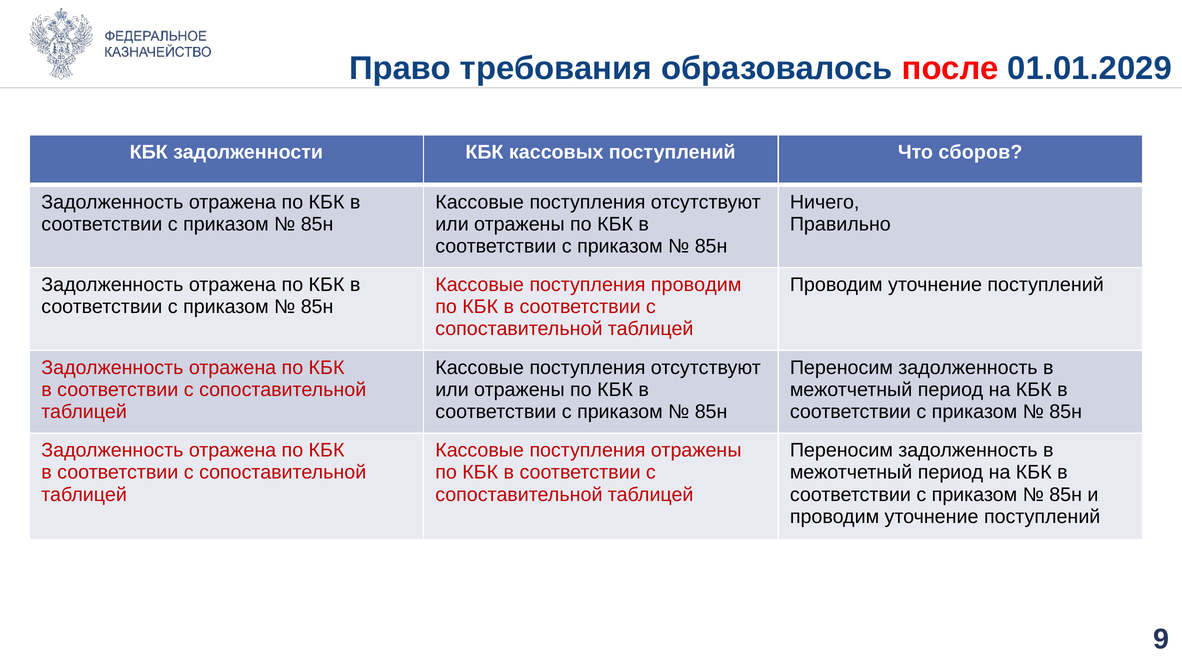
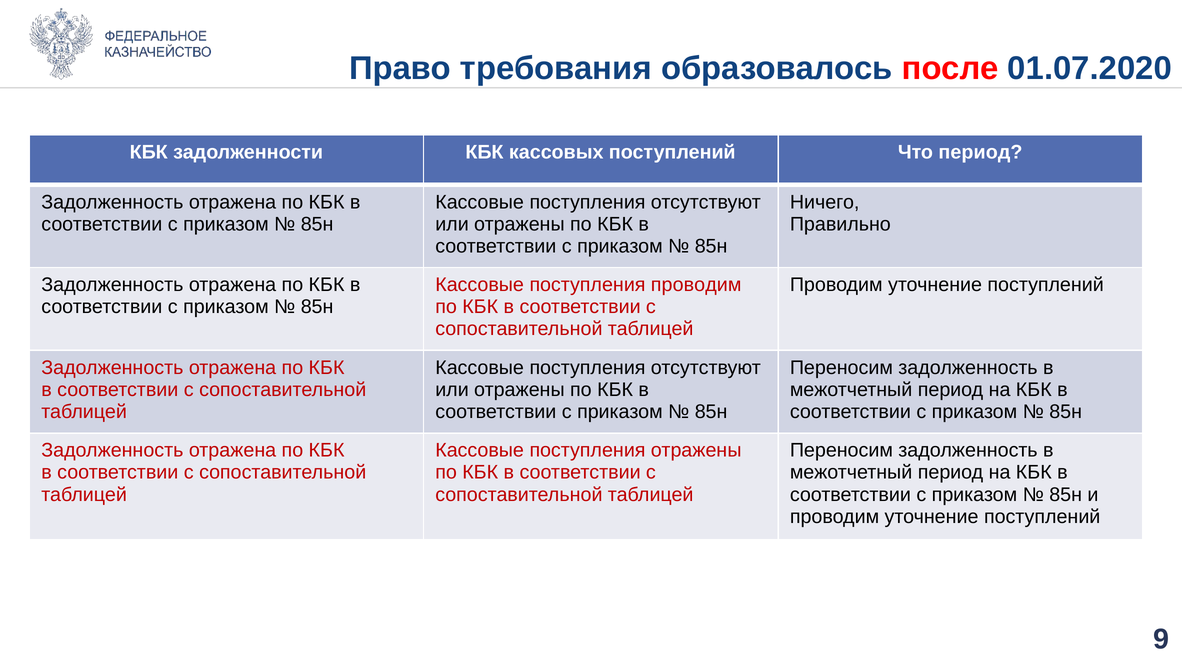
01.01.2029: 01.01.2029 -> 01.07.2020
Что сборов: сборов -> период
